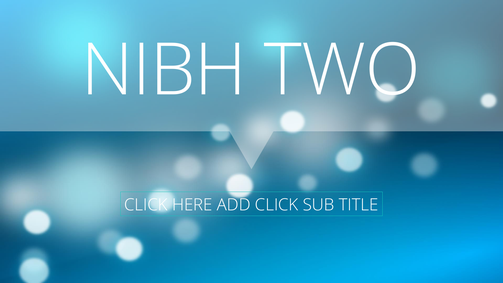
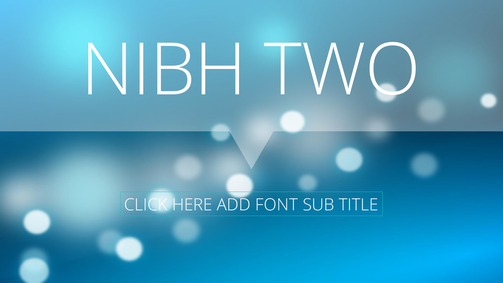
ADD CLICK: CLICK -> FONT
